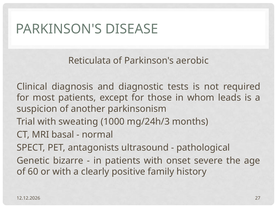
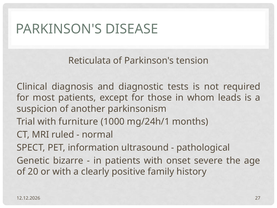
aerobic: aerobic -> tension
sweating: sweating -> furniture
mg/24h/3: mg/24h/3 -> mg/24h/1
basal: basal -> ruled
antagonists: antagonists -> information
60: 60 -> 20
